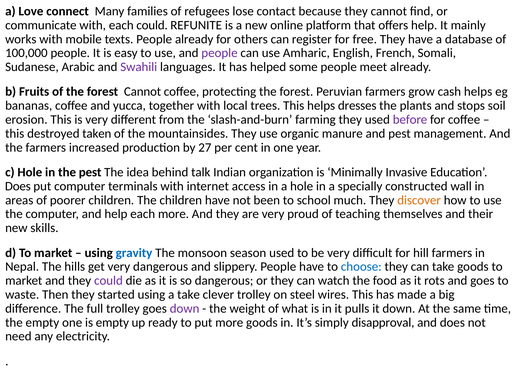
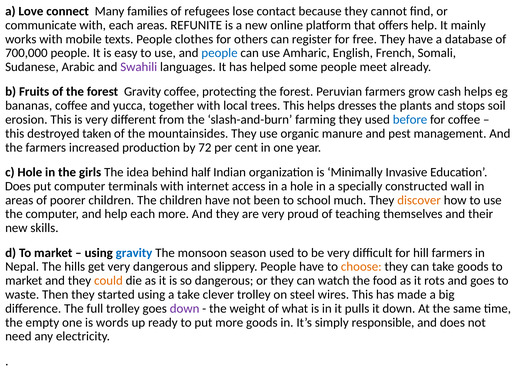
each could: could -> areas
People already: already -> clothes
100,000: 100,000 -> 700,000
people at (220, 53) colour: purple -> blue
forest Cannot: Cannot -> Gravity
before colour: purple -> blue
27: 27 -> 72
the pest: pest -> girls
talk: talk -> half
choose colour: blue -> orange
could at (108, 281) colour: purple -> orange
is empty: empty -> words
disapproval: disapproval -> responsible
